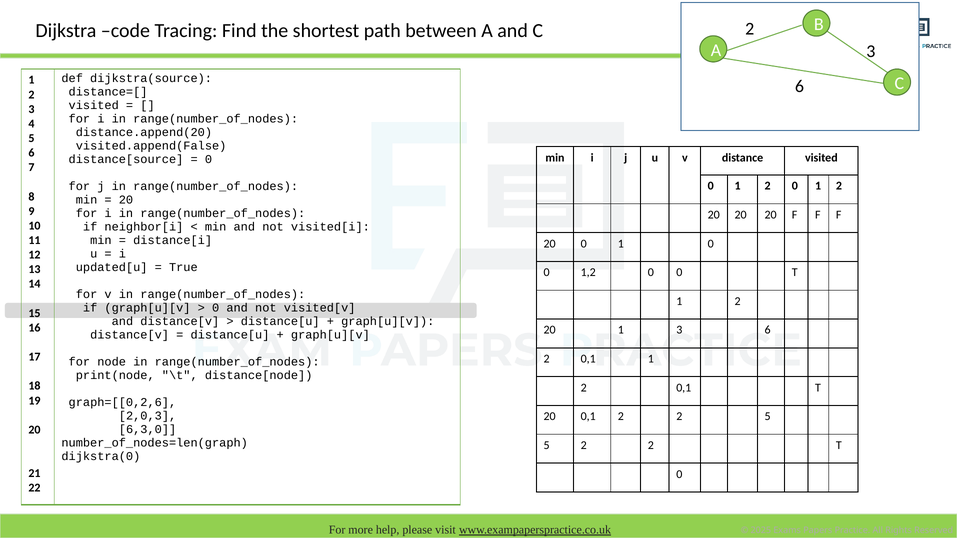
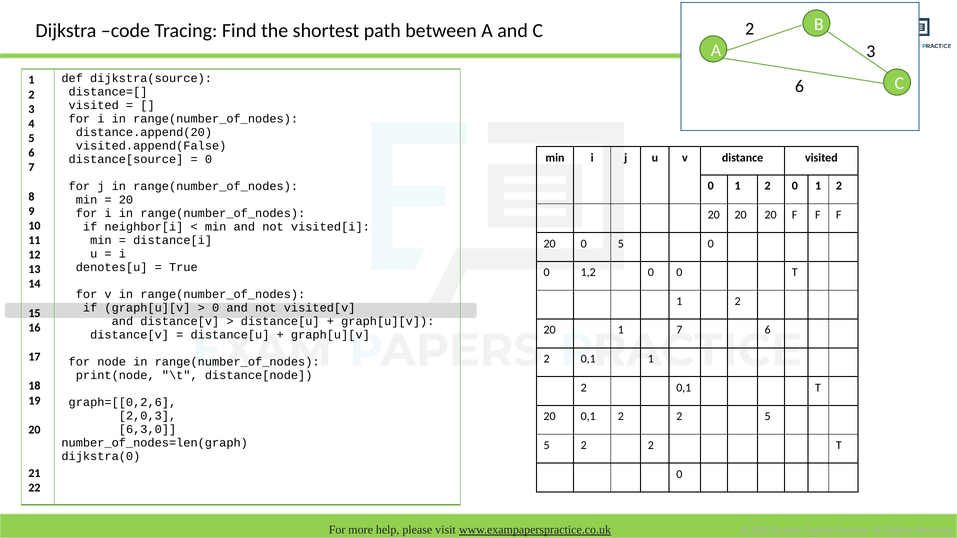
20 0 1: 1 -> 5
updated[u: updated[u -> denotes[u
1 3: 3 -> 7
